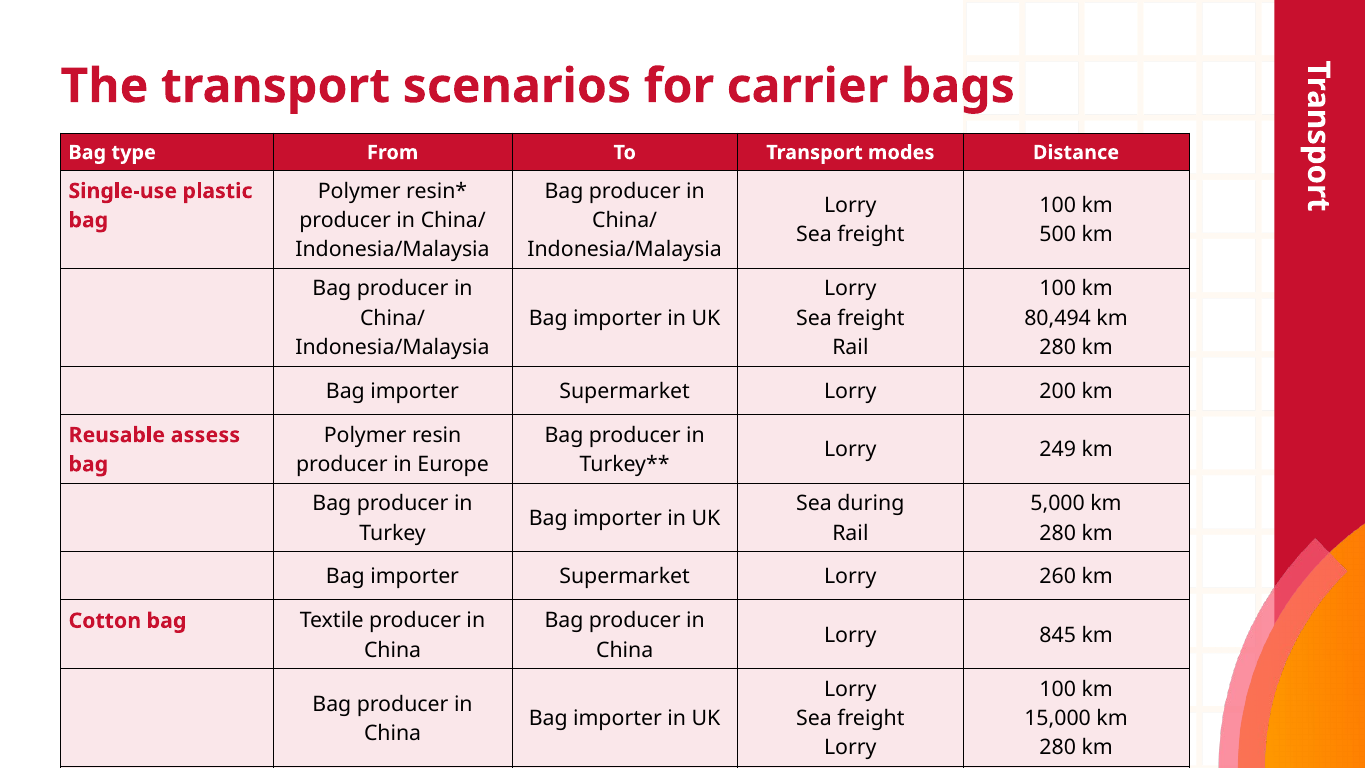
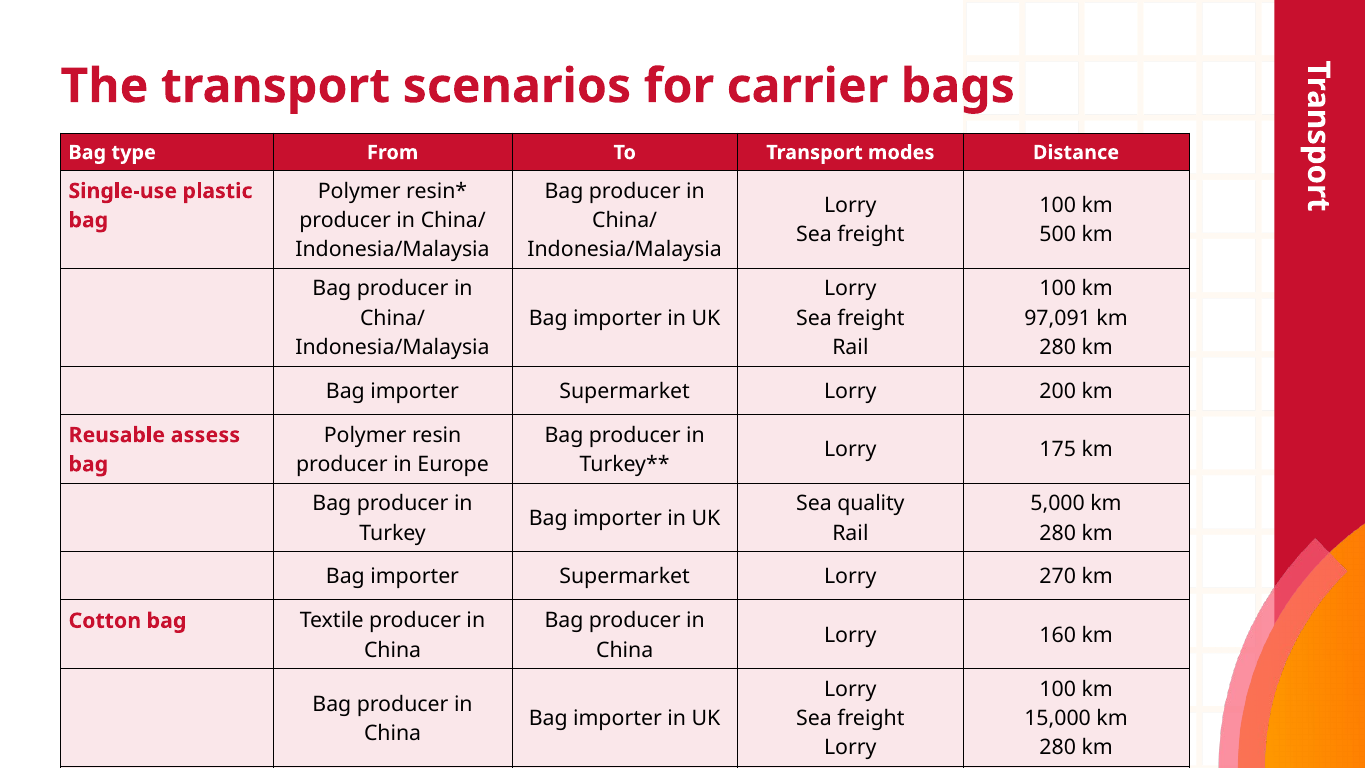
80,494: 80,494 -> 97,091
249: 249 -> 175
during: during -> quality
260: 260 -> 270
845: 845 -> 160
